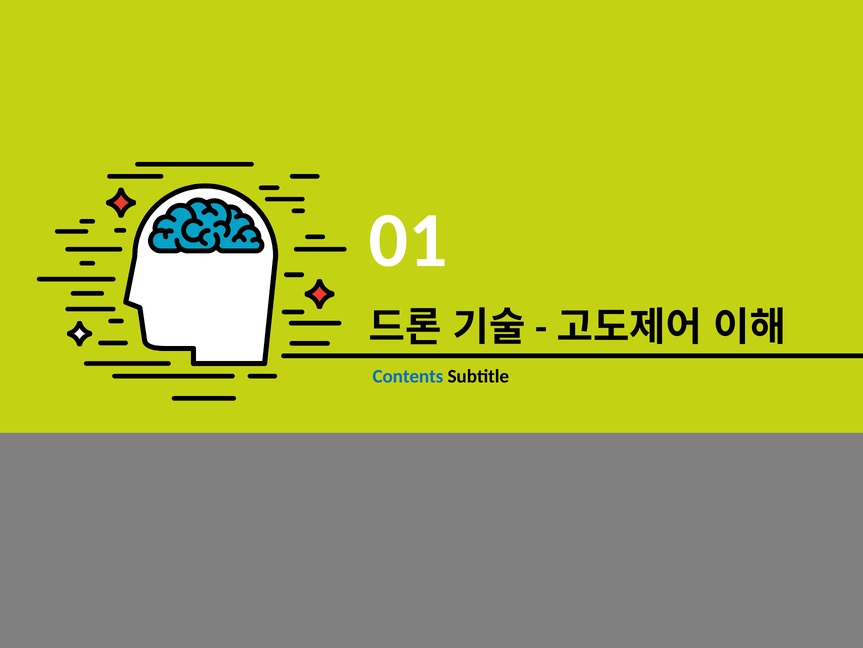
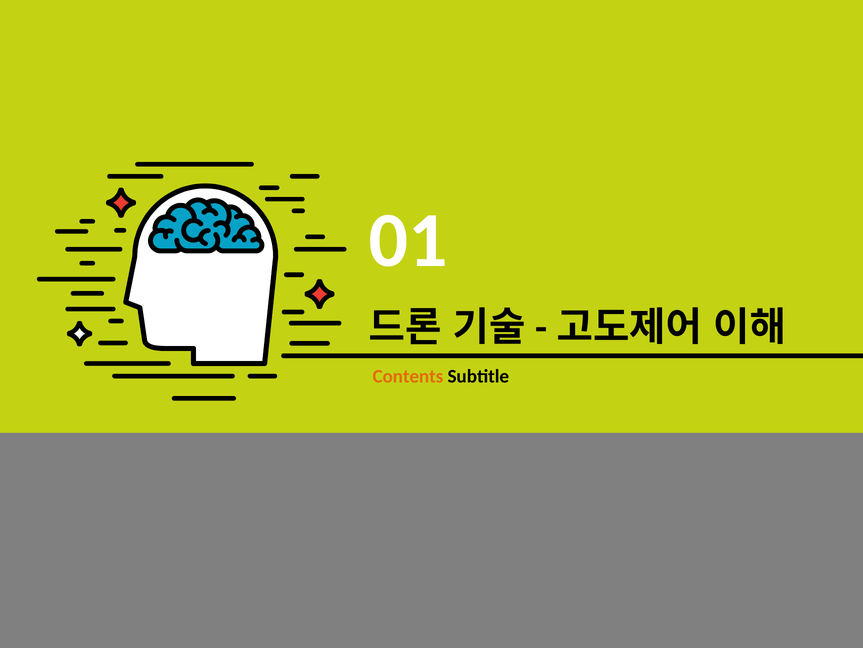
Contents colour: blue -> orange
